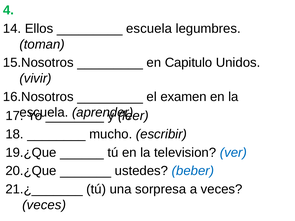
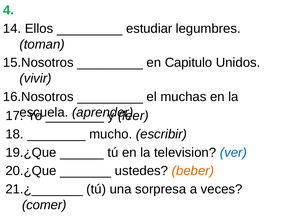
escuela at (149, 29): escuela -> estudiar
examen: examen -> muchas
beber colour: blue -> orange
veces at (44, 205): veces -> comer
